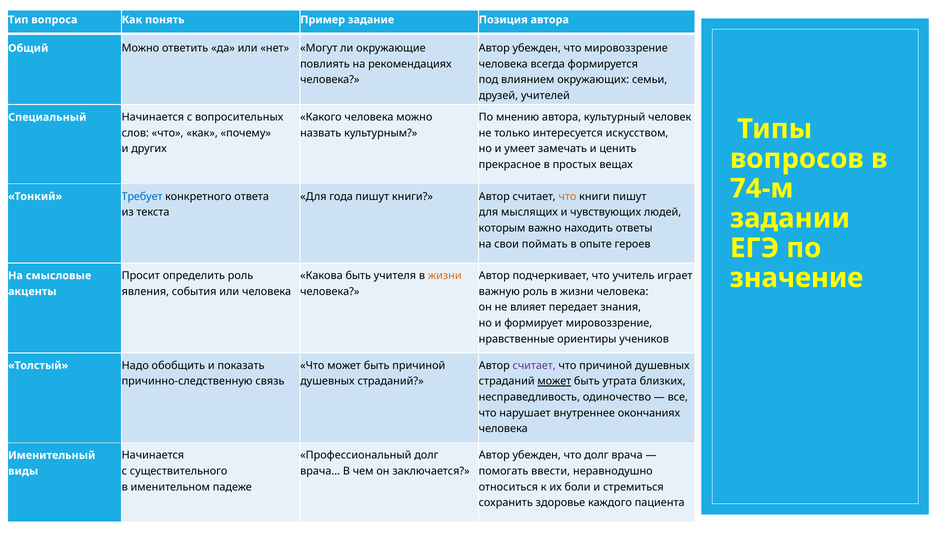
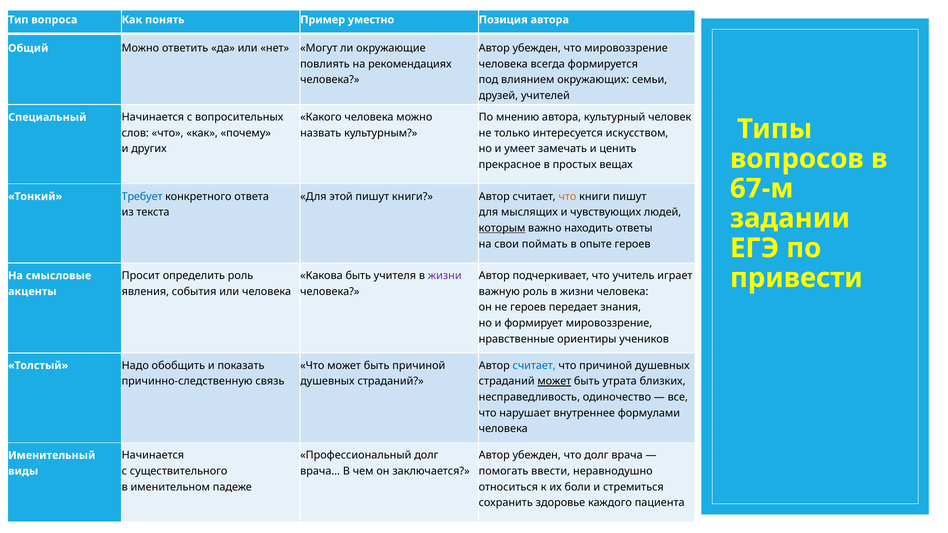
задание: задание -> уместно
74-м: 74-м -> 67-м
года: года -> этой
которым underline: none -> present
жизни at (445, 276) colour: orange -> purple
значение: значение -> привести
не влияет: влияет -> героев
считает at (534, 366) colour: purple -> blue
окончаниях: окончаниях -> формулами
